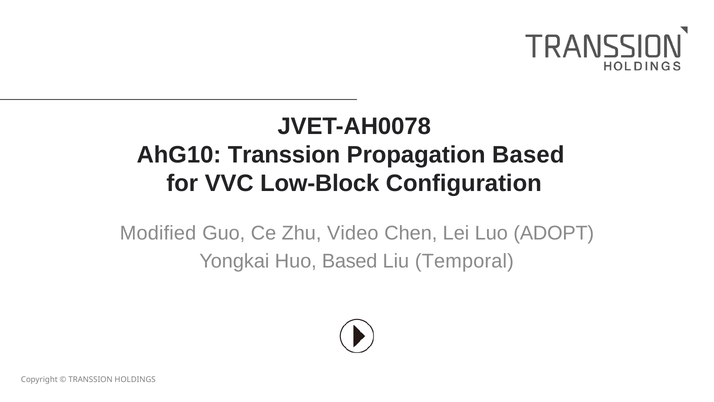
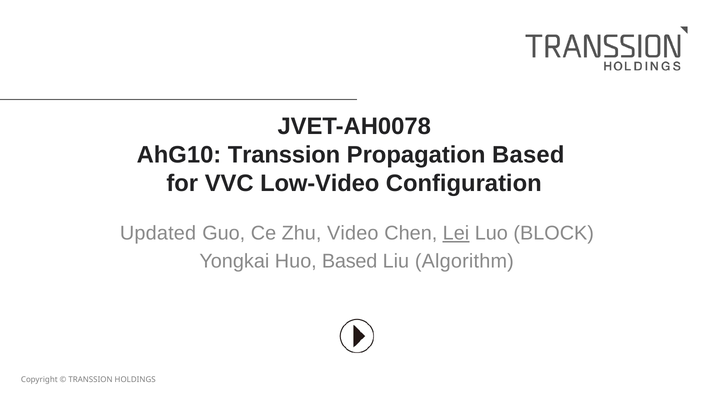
Low-Block: Low-Block -> Low-Video
Modified: Modified -> Updated
Lei underline: none -> present
ADOPT: ADOPT -> BLOCK
Temporal: Temporal -> Algorithm
